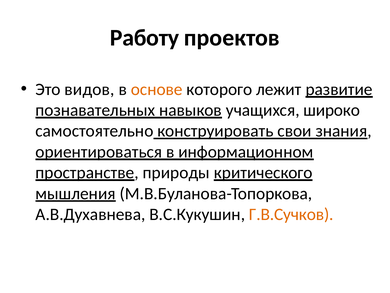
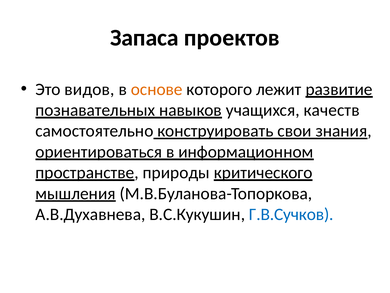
Работу: Работу -> Запаса
широко: широко -> качеств
Г.В.Сучков colour: orange -> blue
